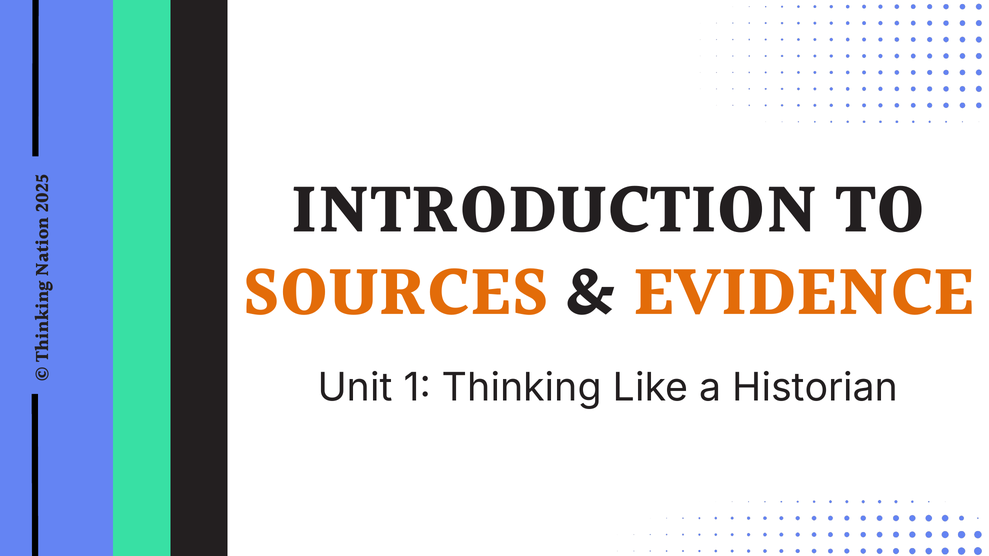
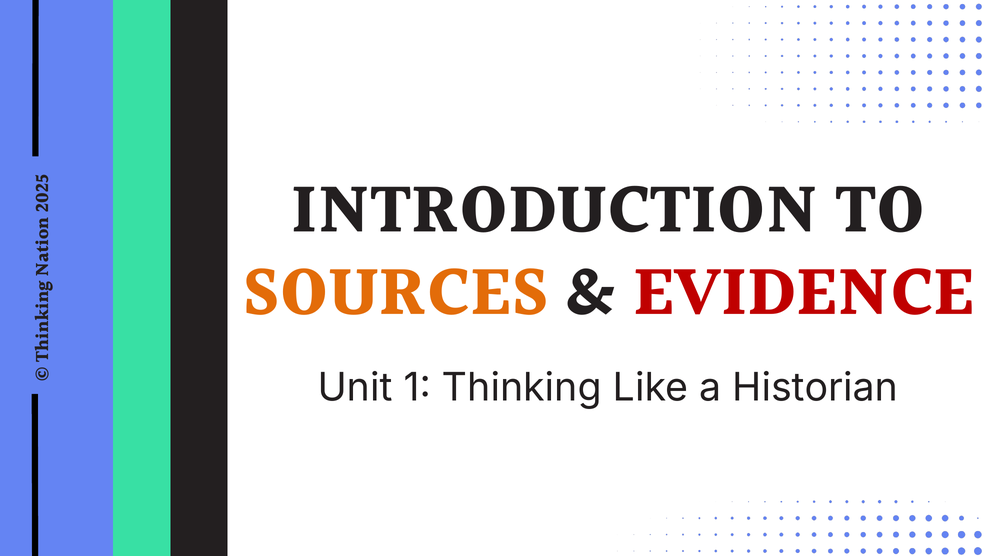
EVIDENCE colour: orange -> red
